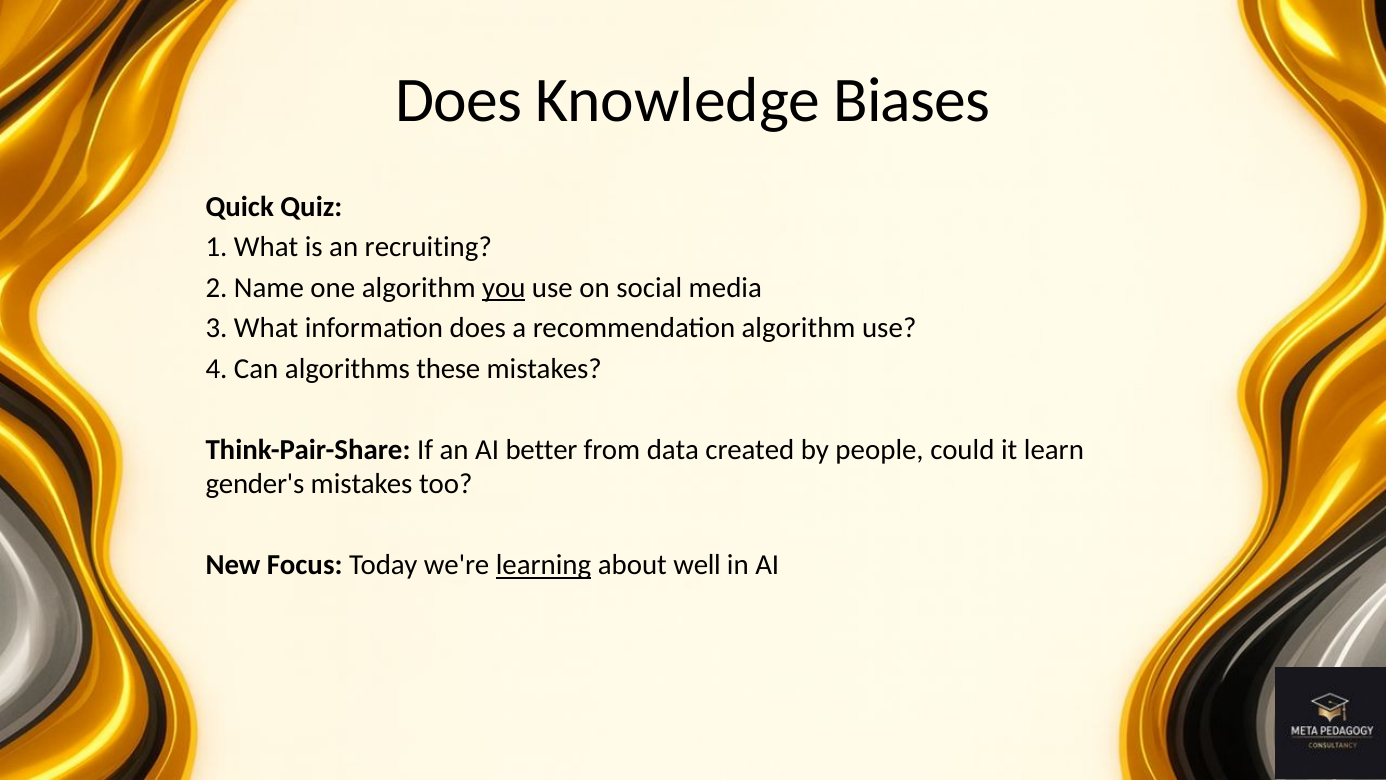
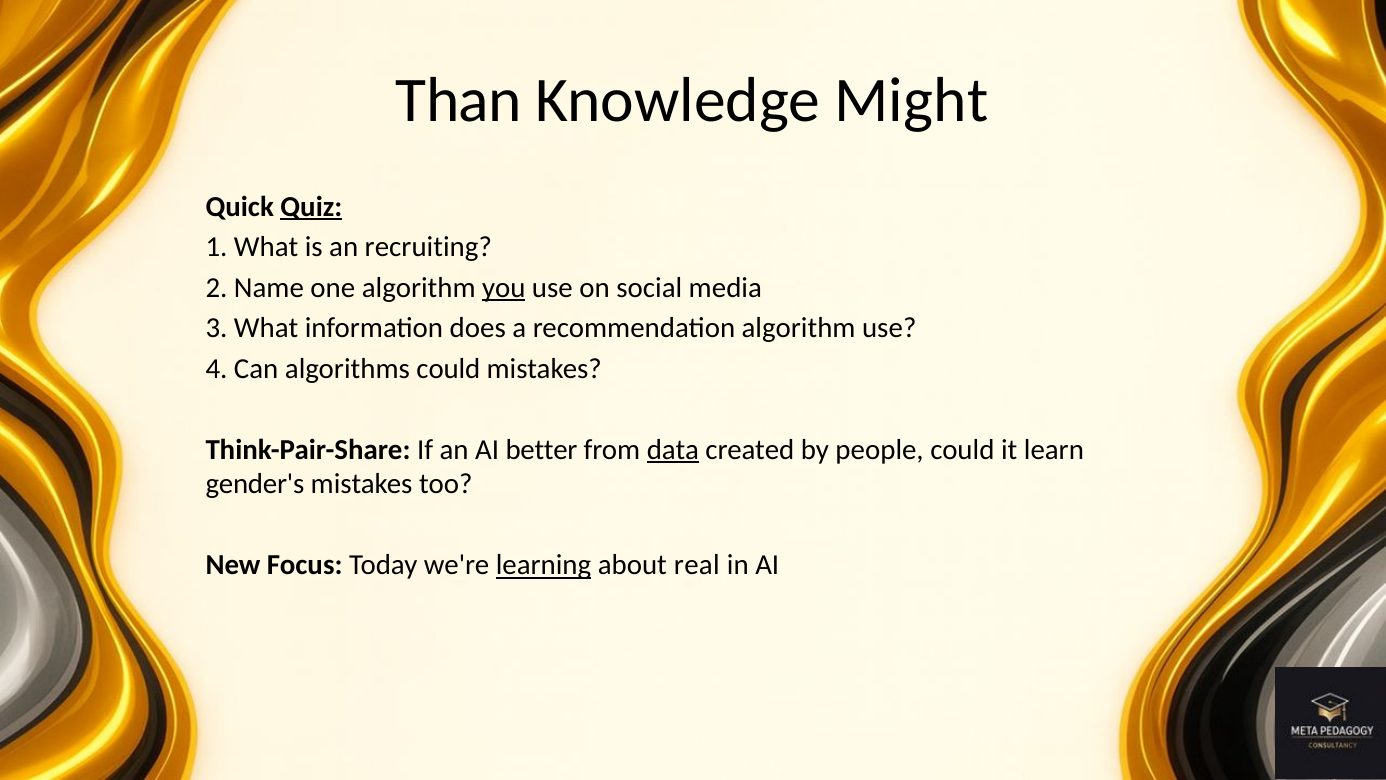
Does at (459, 101): Does -> Than
Biases: Biases -> Might
Quiz underline: none -> present
algorithms these: these -> could
data underline: none -> present
well: well -> real
